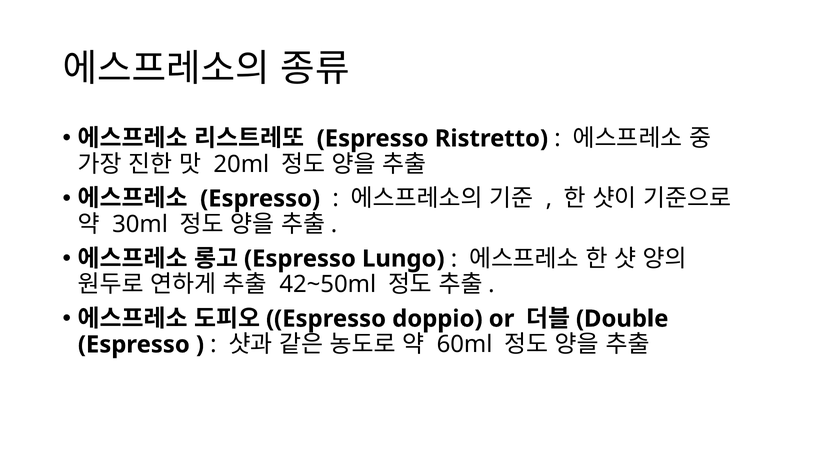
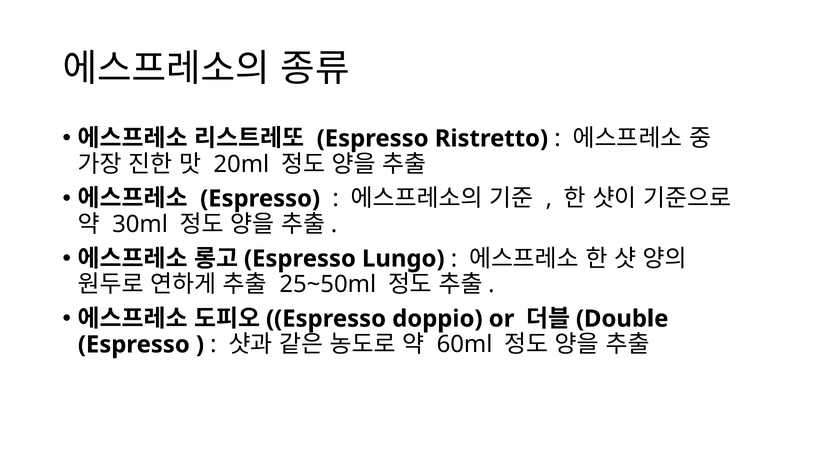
42~50ml: 42~50ml -> 25~50ml
